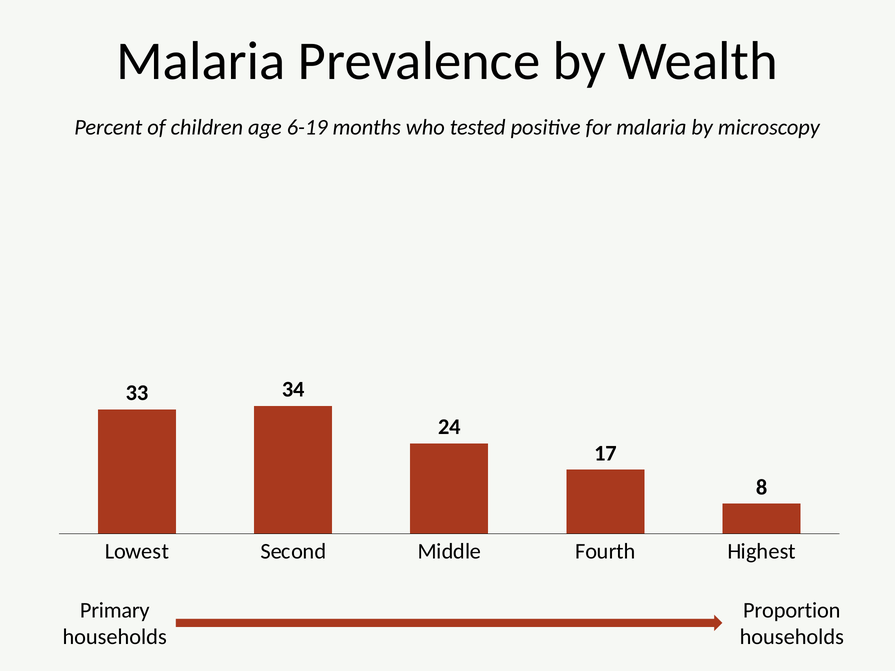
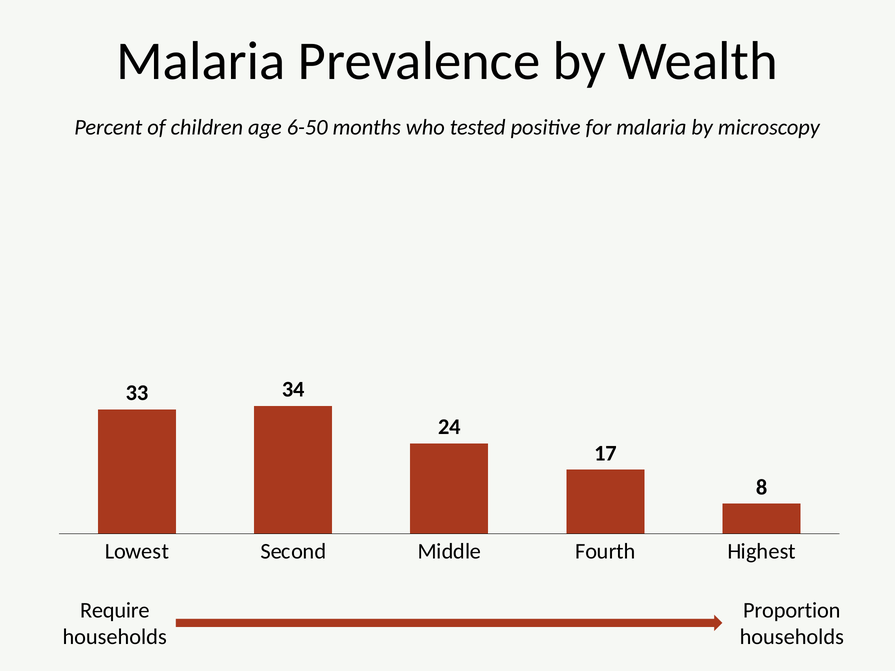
6-19: 6-19 -> 6-50
Primary: Primary -> Require
